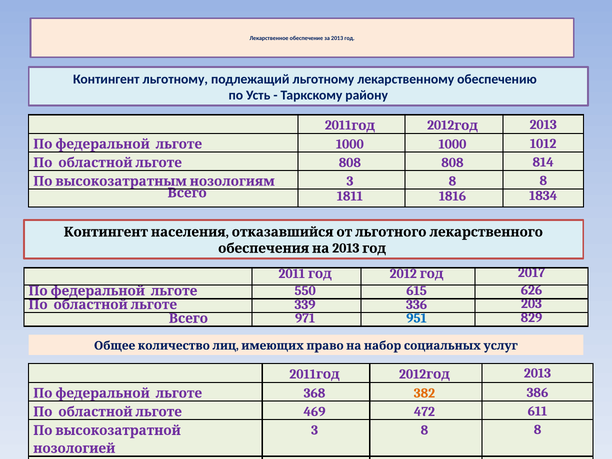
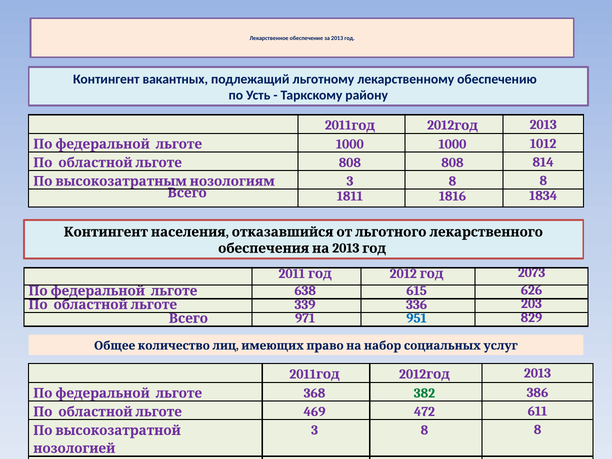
Контингент льготному: льготному -> вакантных
2017: 2017 -> 2073
550: 550 -> 638
382 colour: orange -> green
